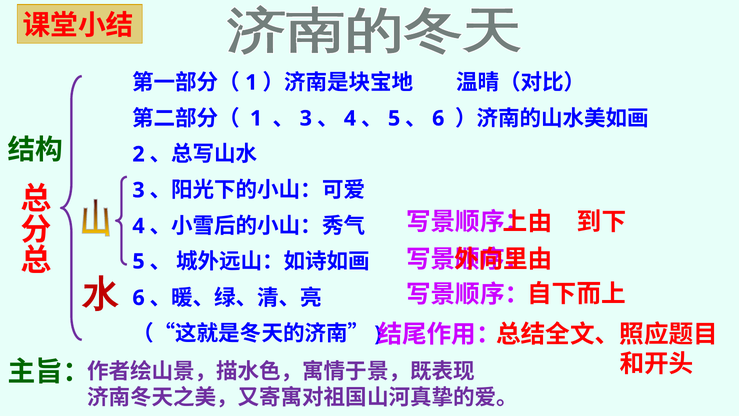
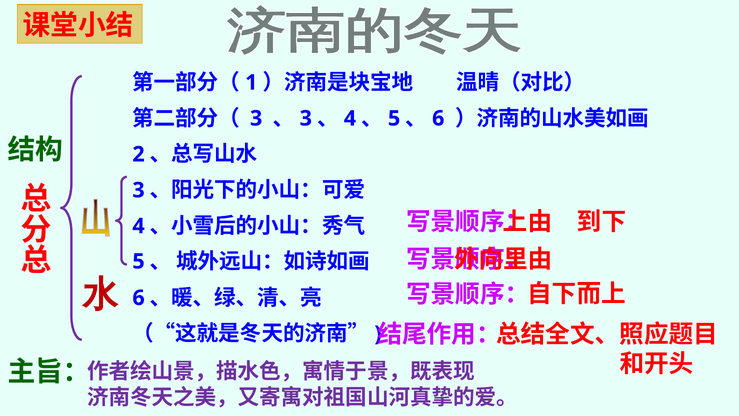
1 at (256, 118): 1 -> 3
